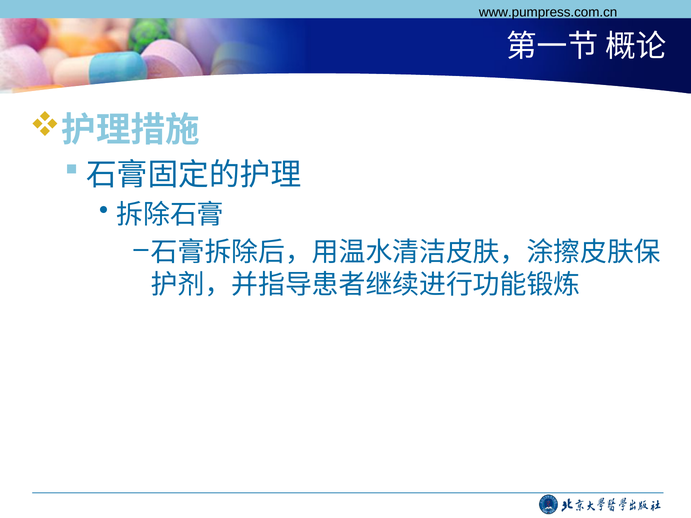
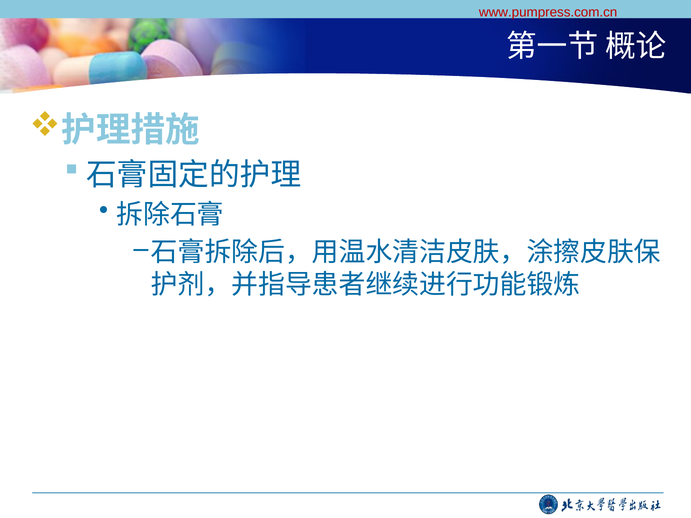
www.pumpress.com.cn colour: black -> red
